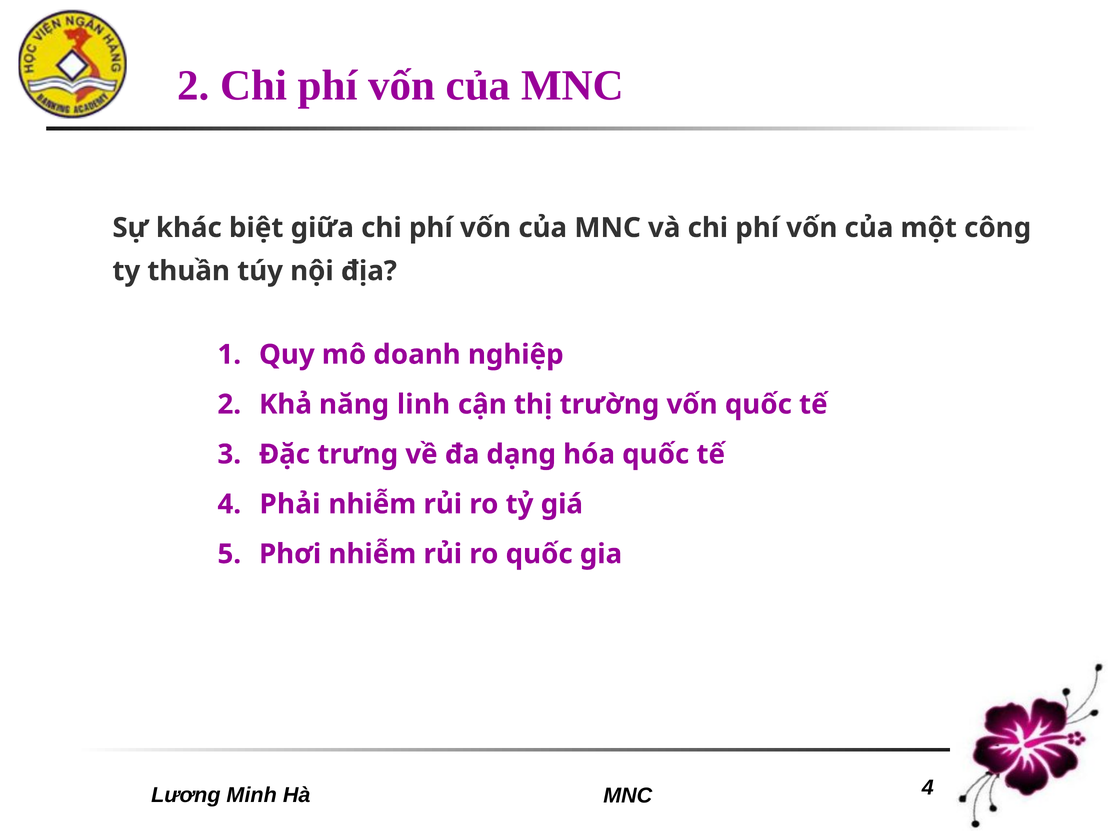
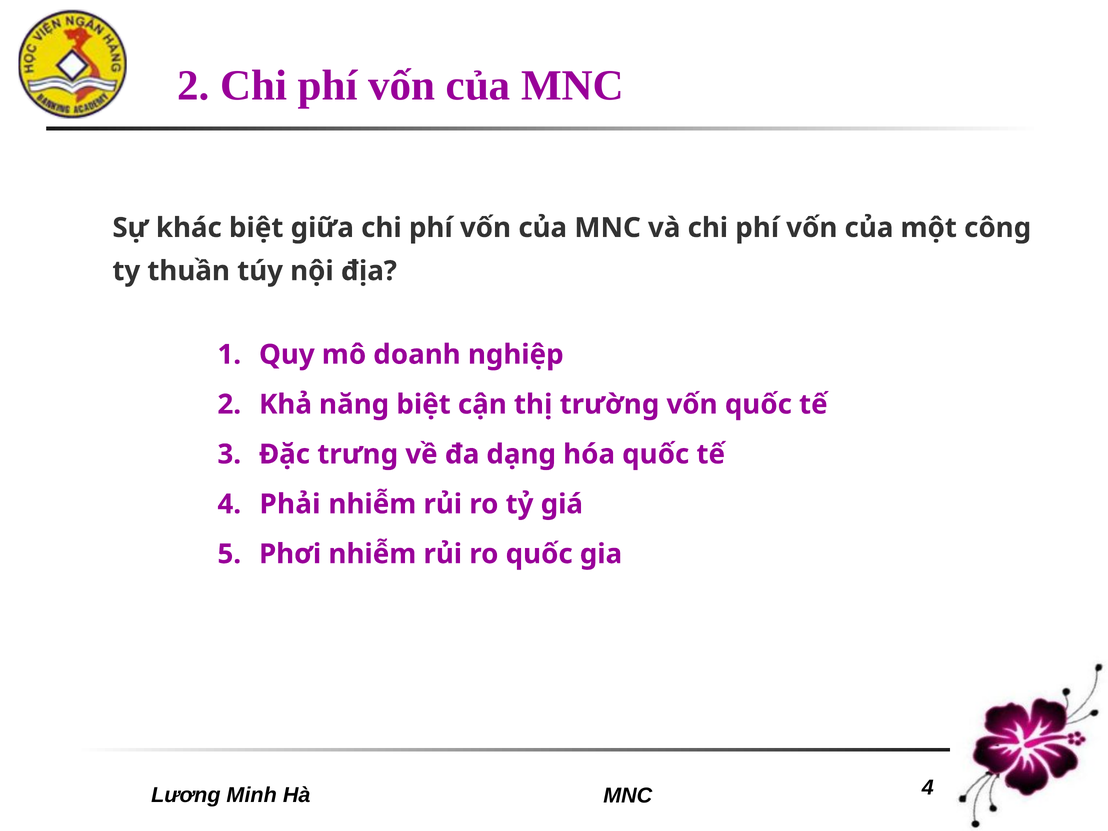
năng linh: linh -> biệt
